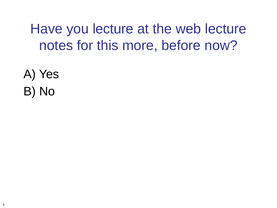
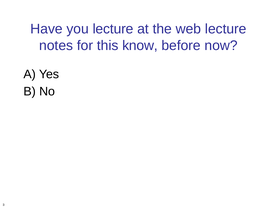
more: more -> know
